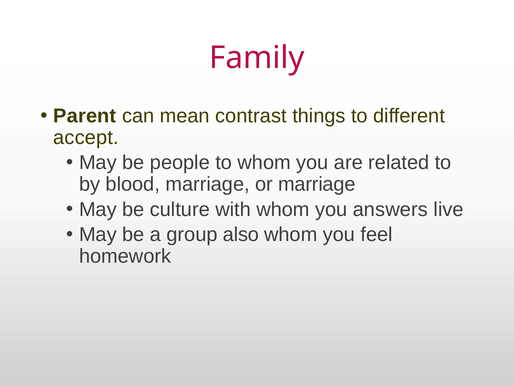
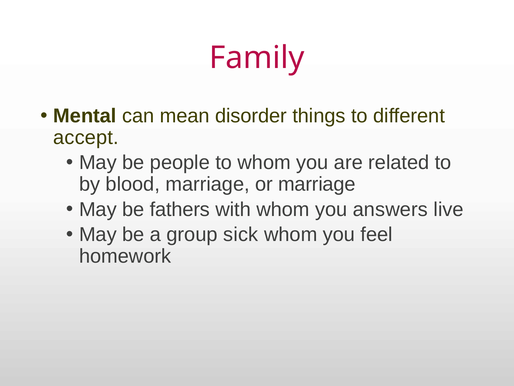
Parent: Parent -> Mental
contrast: contrast -> disorder
culture: culture -> fathers
also: also -> sick
